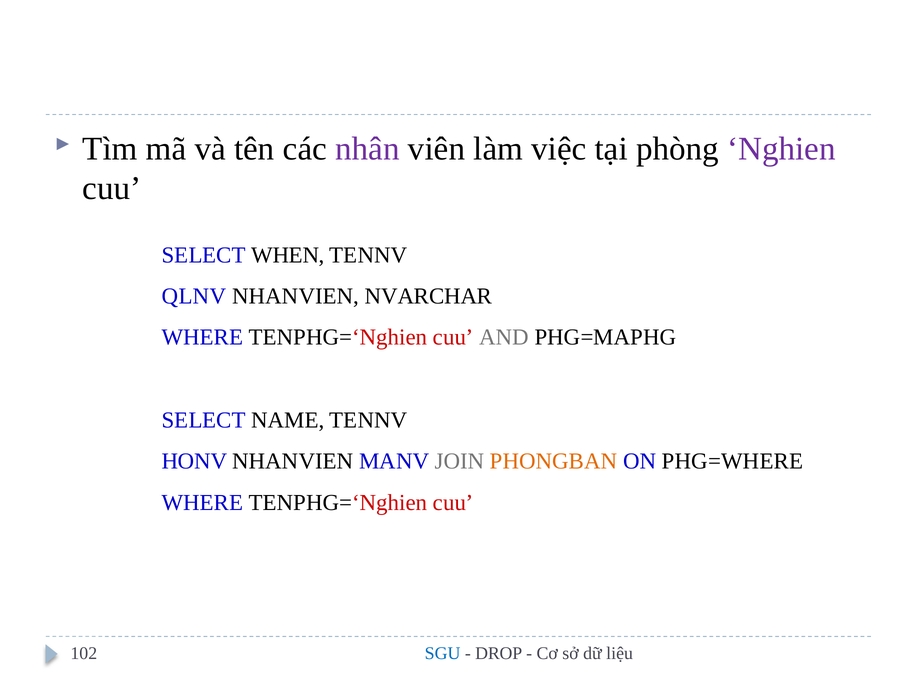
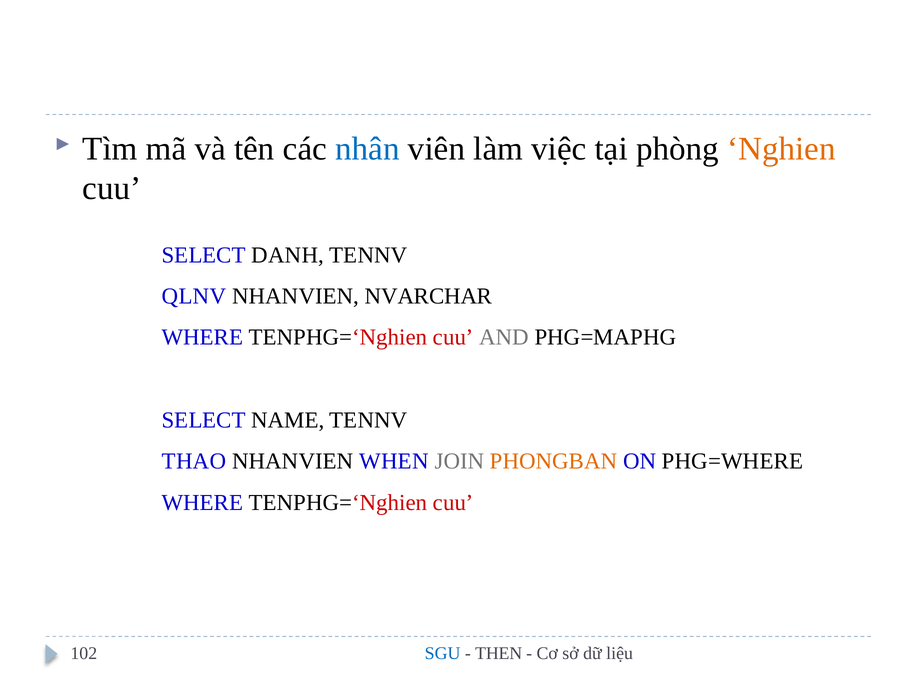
nhân colour: purple -> blue
Nghien colour: purple -> orange
WHEN: WHEN -> DANH
HONV: HONV -> THAO
MANV: MANV -> WHEN
DROP: DROP -> THEN
